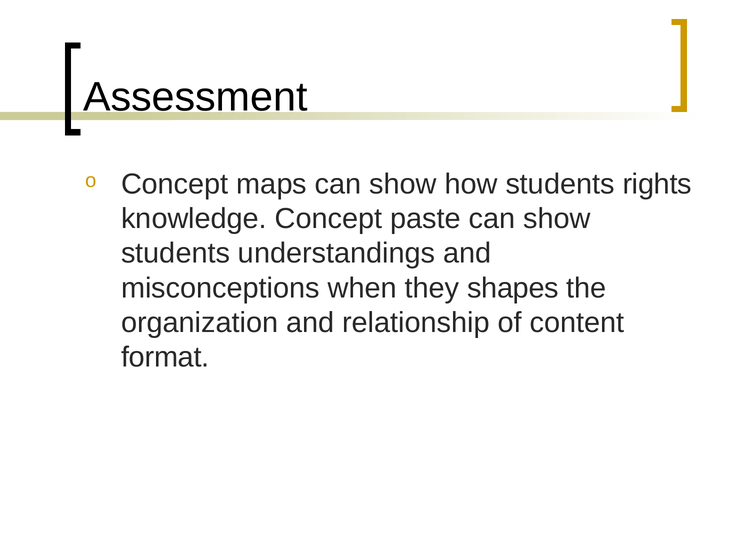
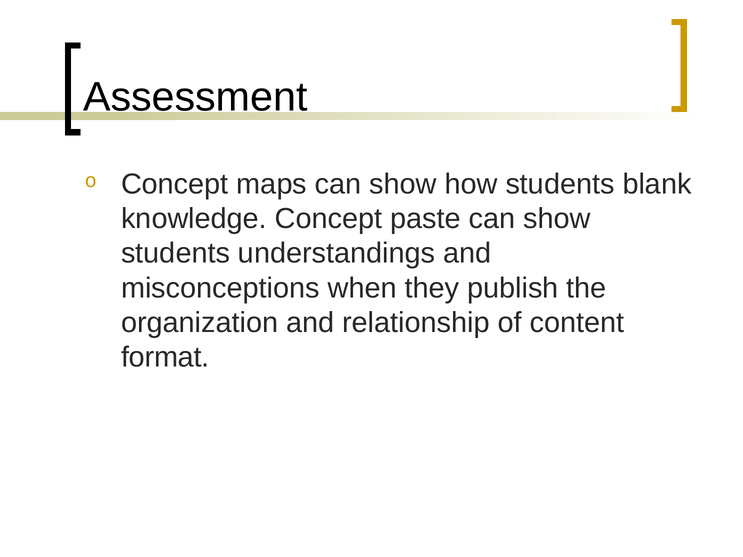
rights: rights -> blank
shapes: shapes -> publish
